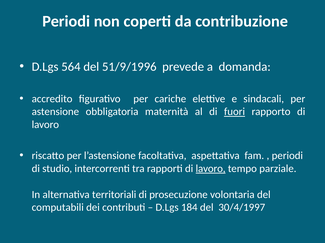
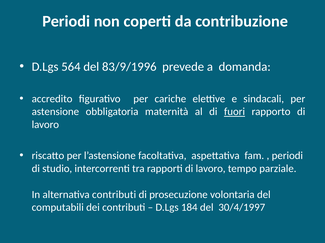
51/9/1996: 51/9/1996 -> 83/9/1996
lavoro at (211, 169) underline: present -> none
alternativa territoriali: territoriali -> contributi
